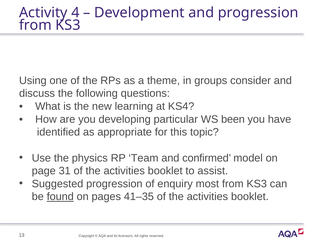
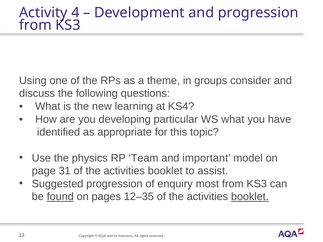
WS been: been -> what
confirmed: confirmed -> important
41–35: 41–35 -> 12–35
booklet at (250, 197) underline: none -> present
